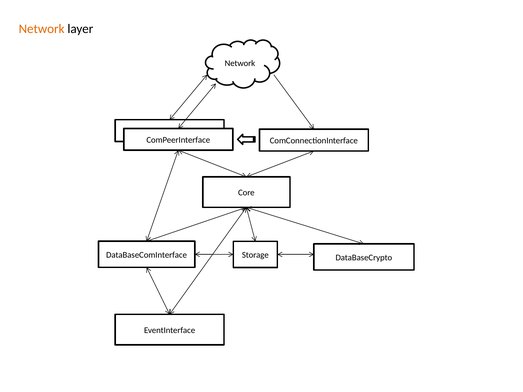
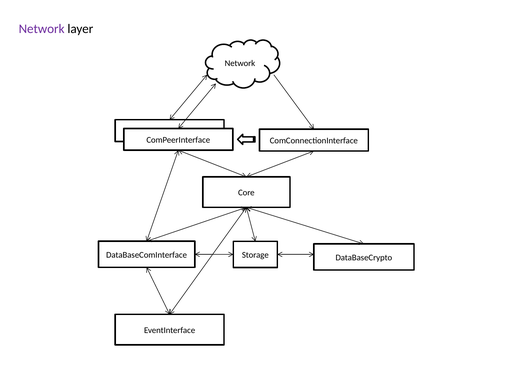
Network at (42, 29) colour: orange -> purple
